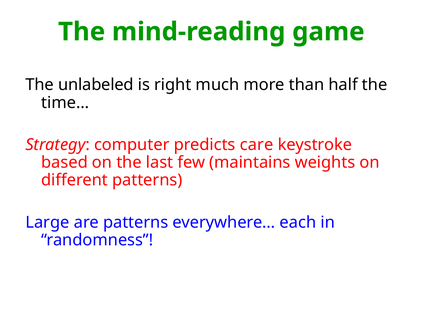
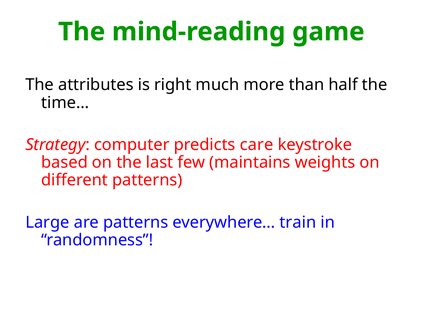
unlabeled: unlabeled -> attributes
each: each -> train
